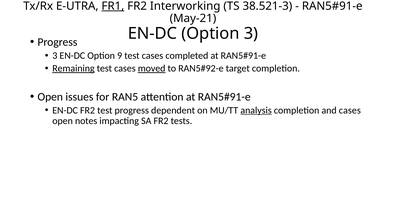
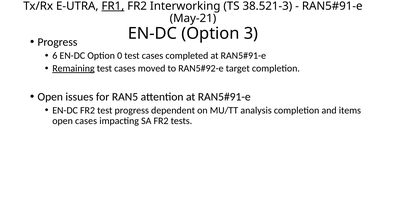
3 at (55, 56): 3 -> 6
9: 9 -> 0
moved underline: present -> none
analysis underline: present -> none
and cases: cases -> items
open notes: notes -> cases
